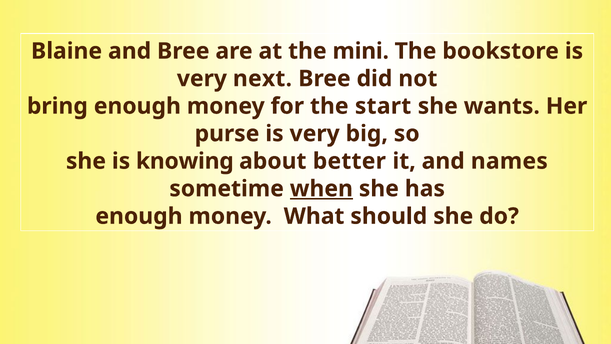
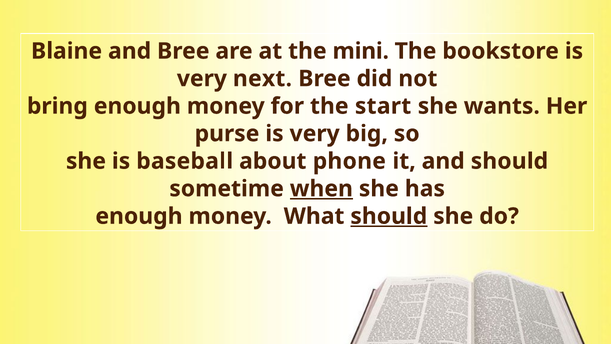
knowing: knowing -> baseball
better: better -> phone
and names: names -> should
should at (389, 216) underline: none -> present
